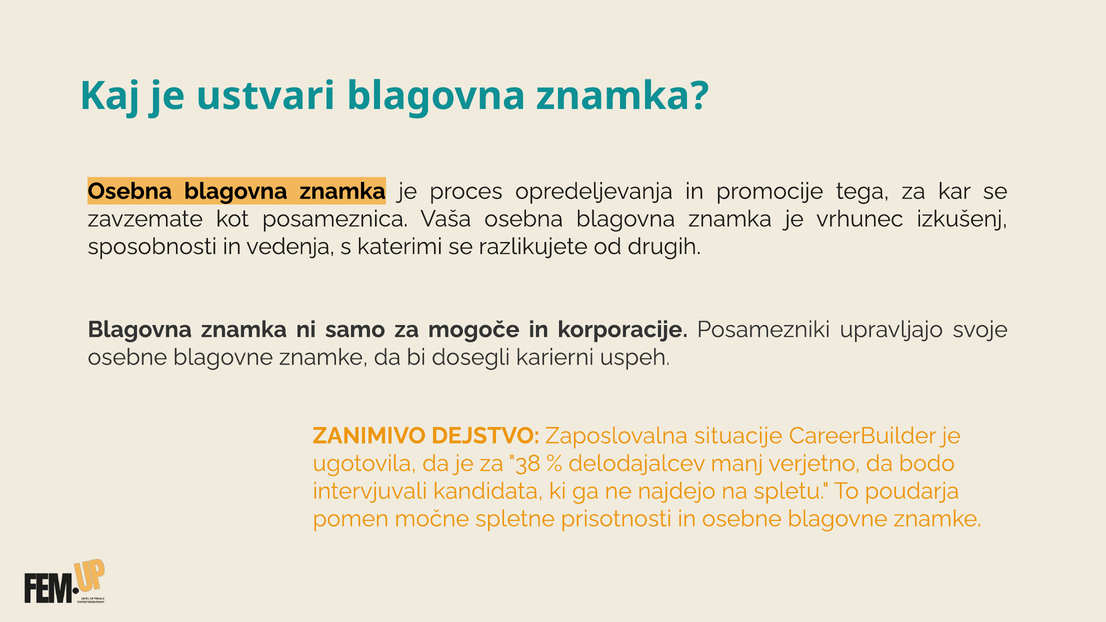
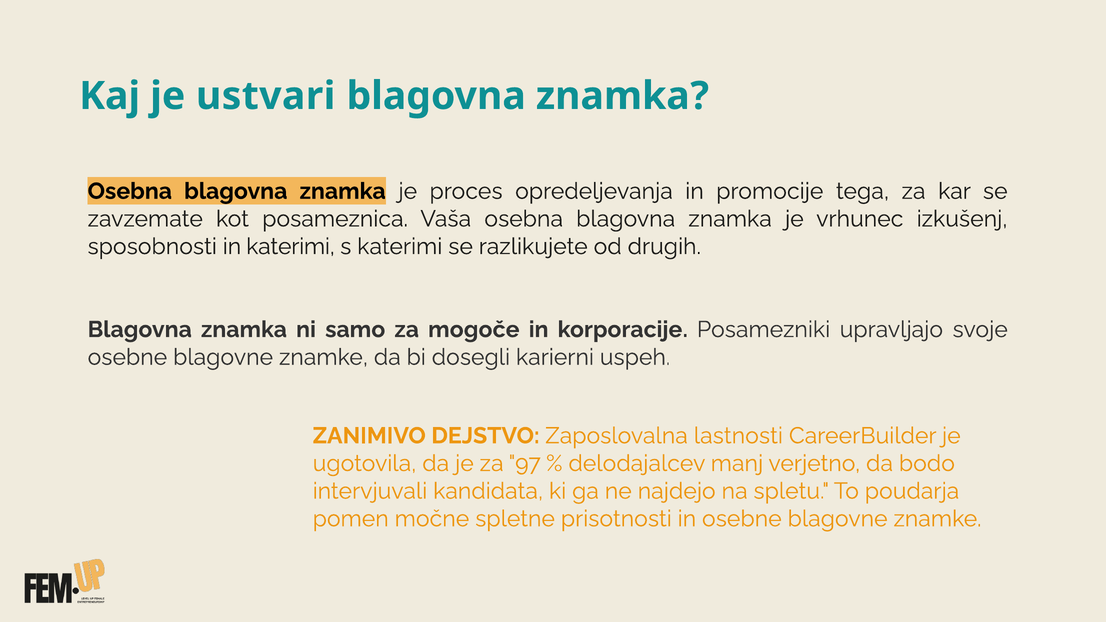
in vedenja: vedenja -> katerimi
situacije: situacije -> lastnosti
38: 38 -> 97
